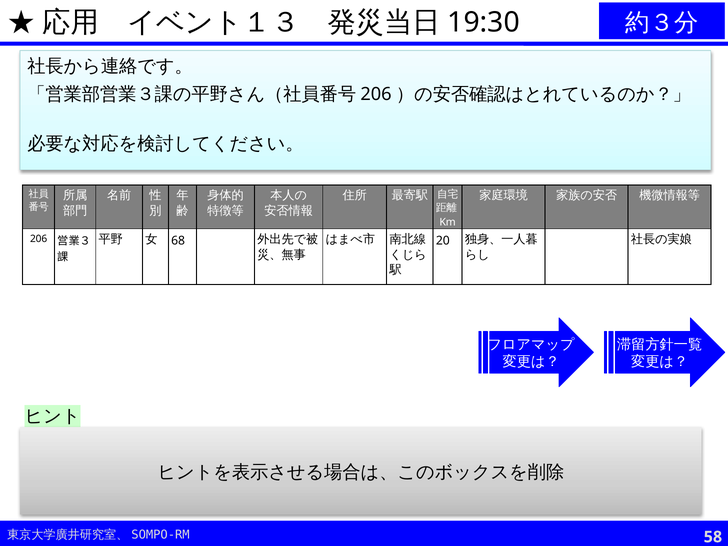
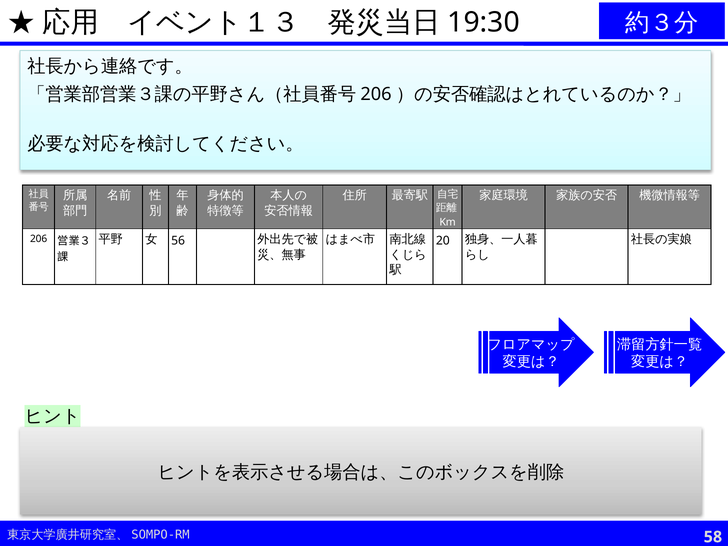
68: 68 -> 56
